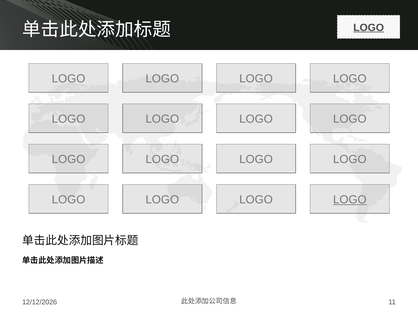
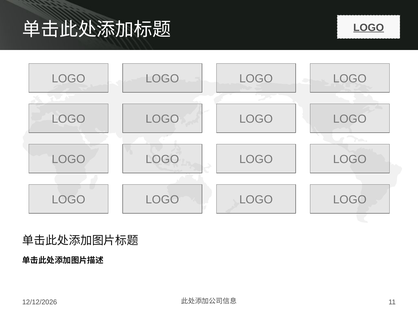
LOGO at (350, 199) underline: present -> none
